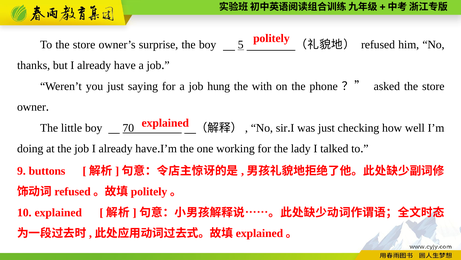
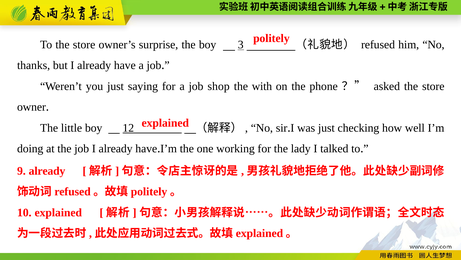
5: 5 -> 3
hung: hung -> shop
70: 70 -> 12
9 buttons: buttons -> already
